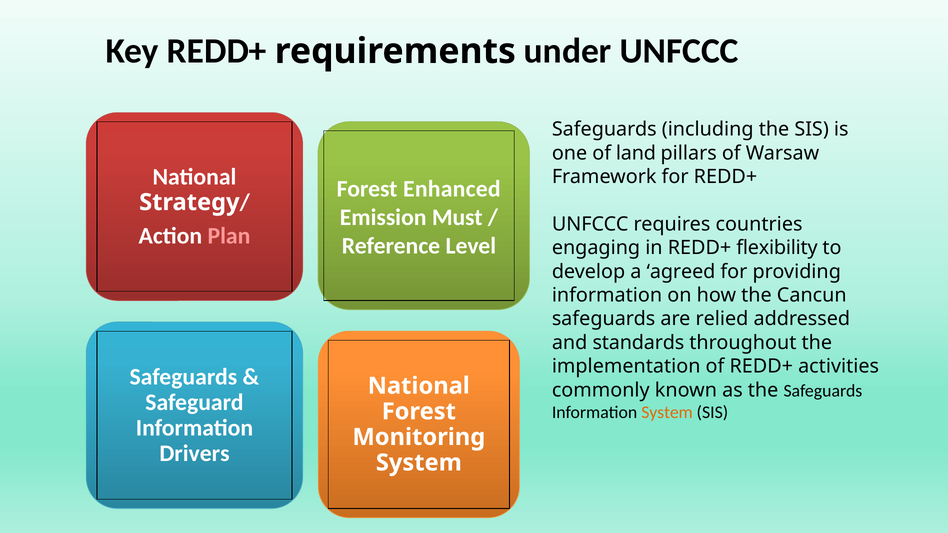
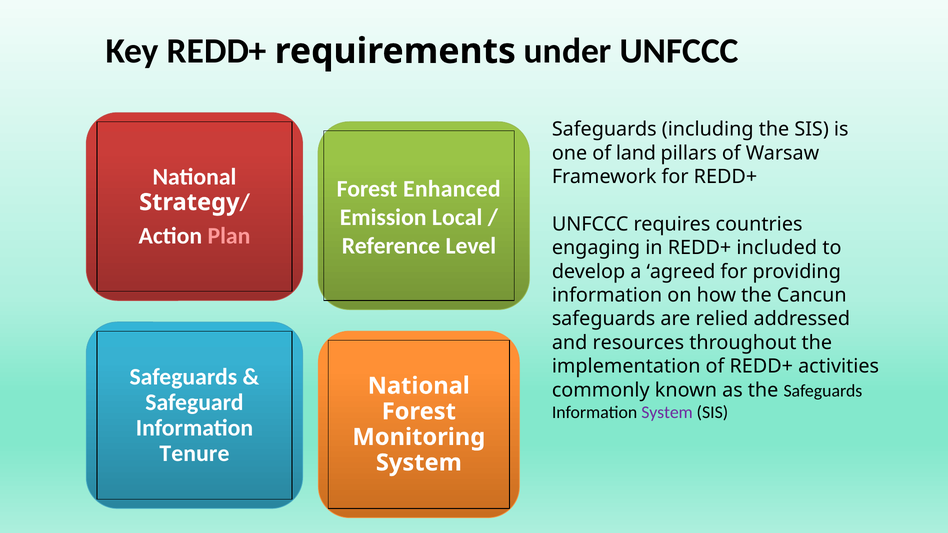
Must: Must -> Local
flexibility: flexibility -> included
standards: standards -> resources
System at (667, 413) colour: orange -> purple
Drivers: Drivers -> Tenure
